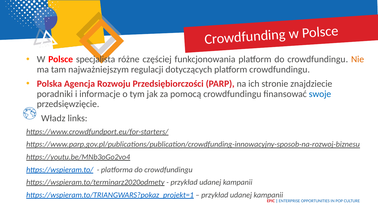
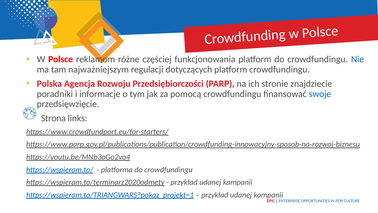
specjalista: specjalista -> reklamom
Nie colour: orange -> blue
Władz: Władz -> Strona
